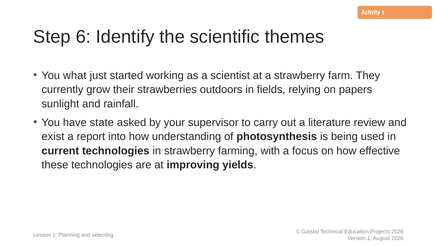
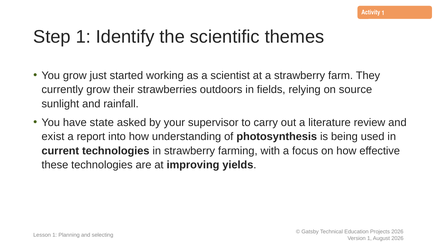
Step 6: 6 -> 1
You what: what -> grow
papers: papers -> source
